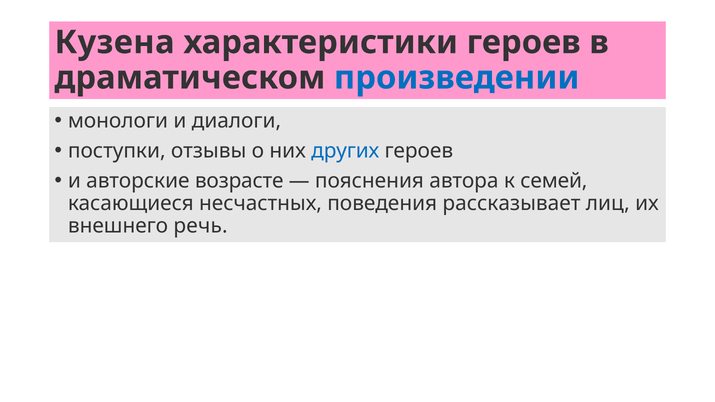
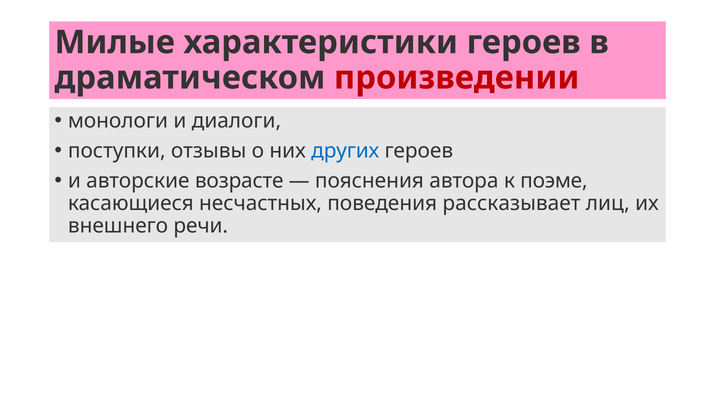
Кузена: Кузена -> Милые
произведении colour: blue -> red
семей: семей -> поэме
речь: речь -> речи
